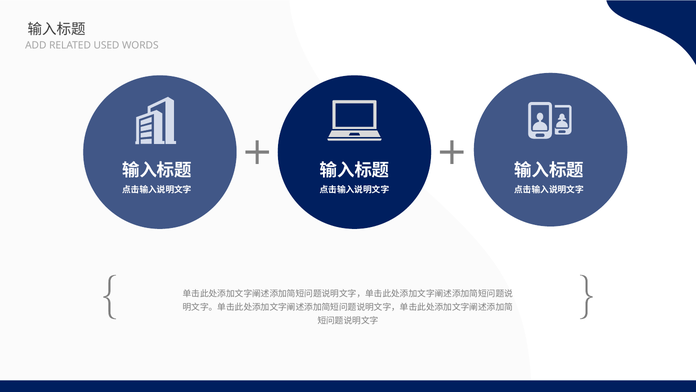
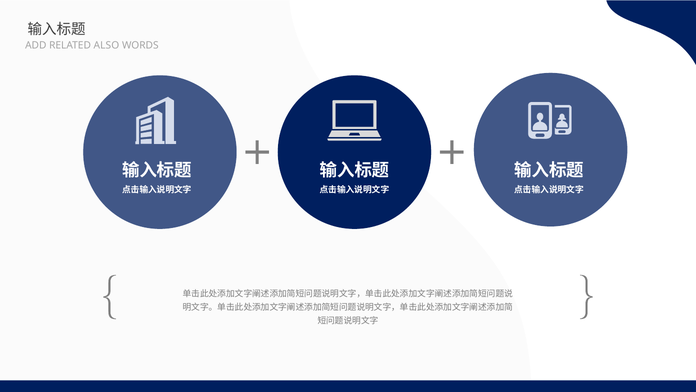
USED: USED -> ALSO
